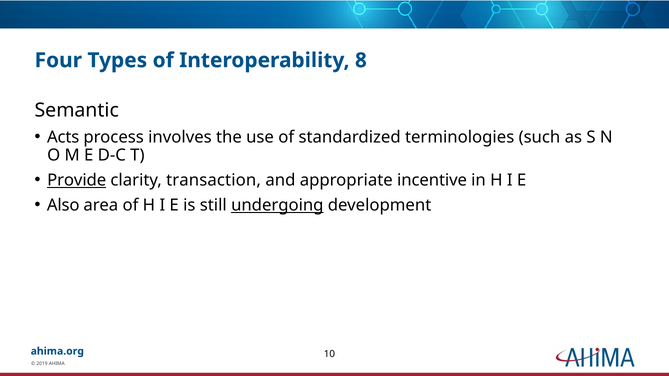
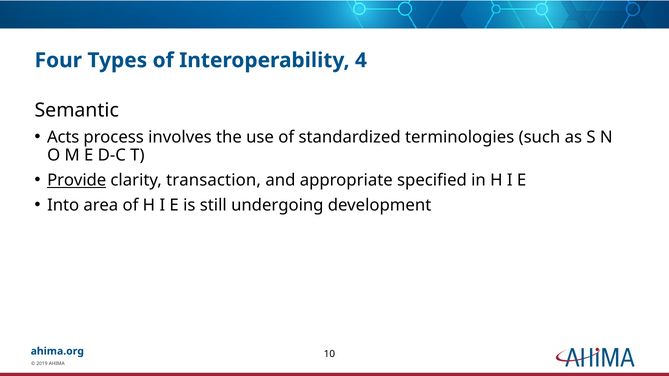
8: 8 -> 4
incentive: incentive -> specified
Also: Also -> Into
undergoing underline: present -> none
